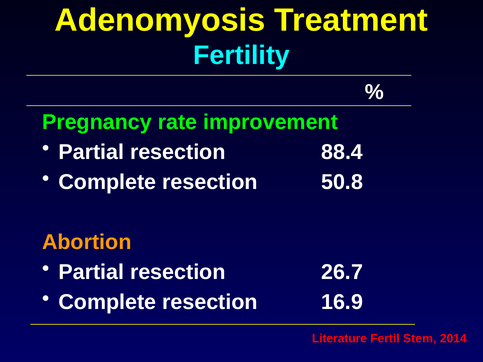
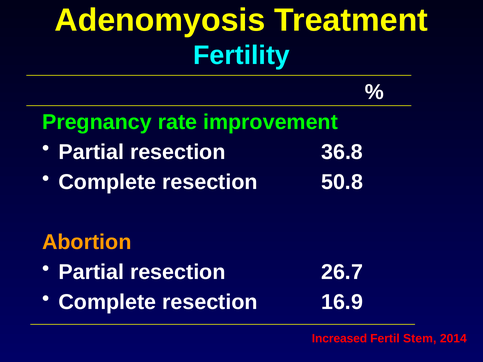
88.4: 88.4 -> 36.8
Literature: Literature -> Increased
